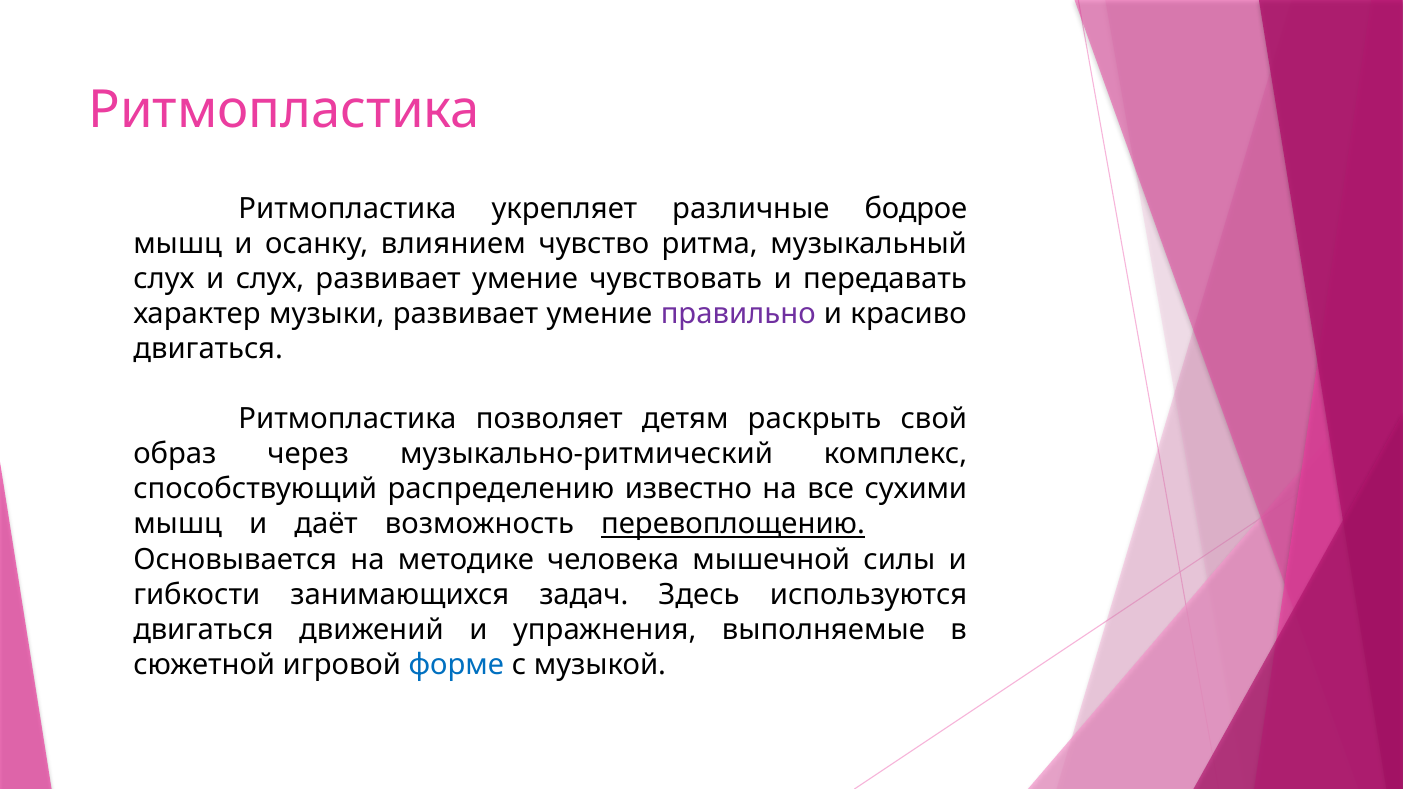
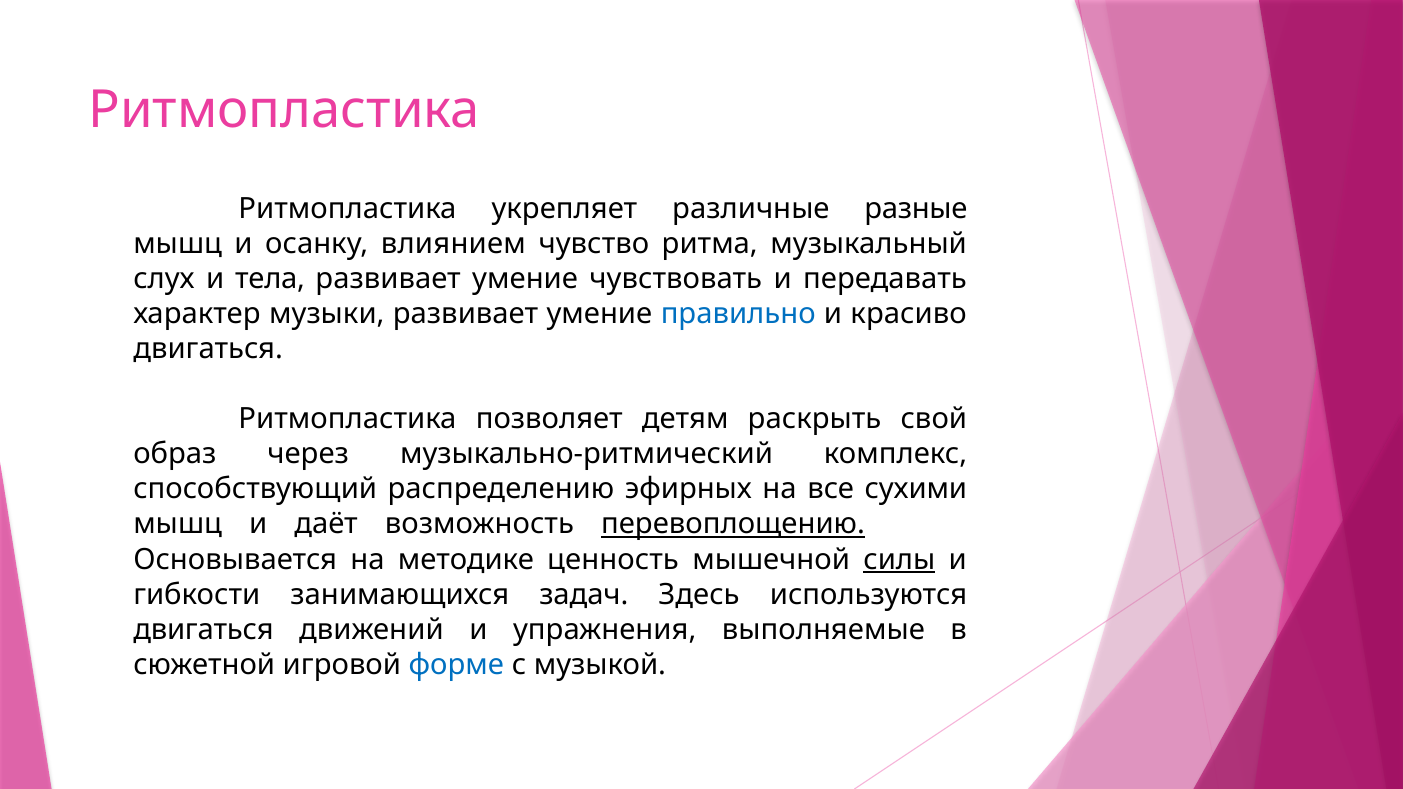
бодрое: бодрое -> разные
и слух: слух -> тела
правильно colour: purple -> blue
известно: известно -> эфирных
человека: человека -> ценность
силы underline: none -> present
